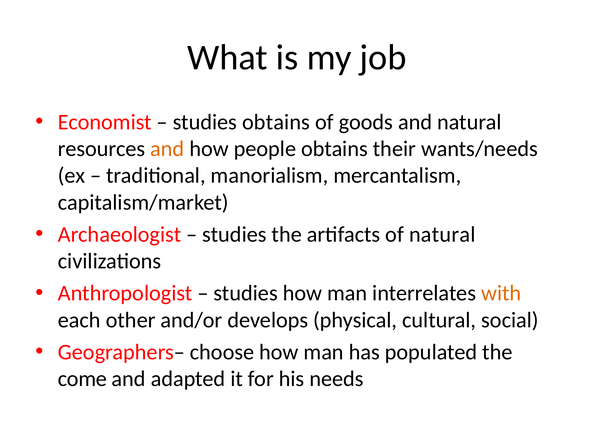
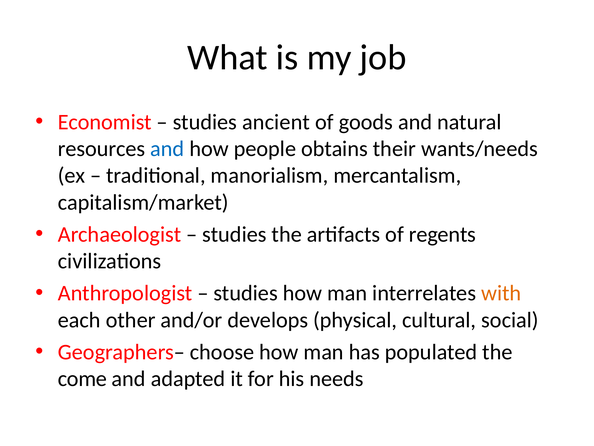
studies obtains: obtains -> ancient
and at (167, 149) colour: orange -> blue
of natural: natural -> regents
